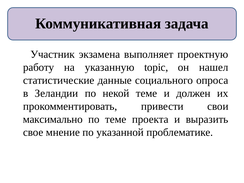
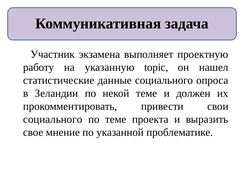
максимально at (53, 119): максимально -> социального
